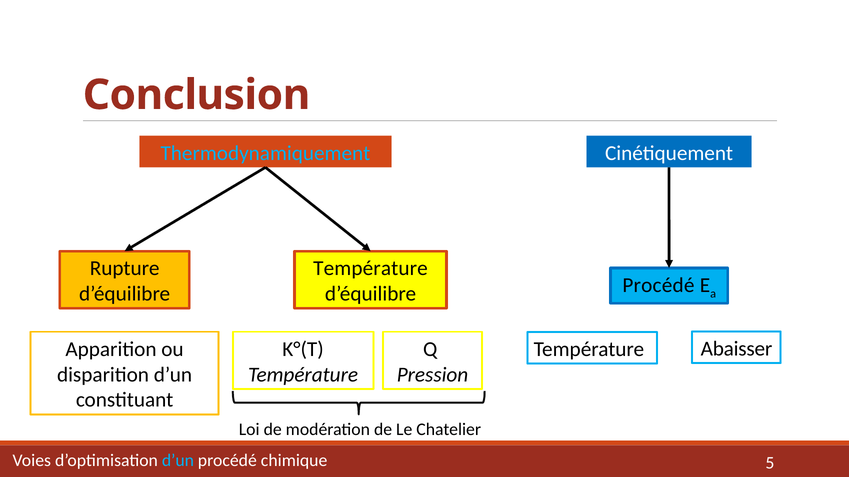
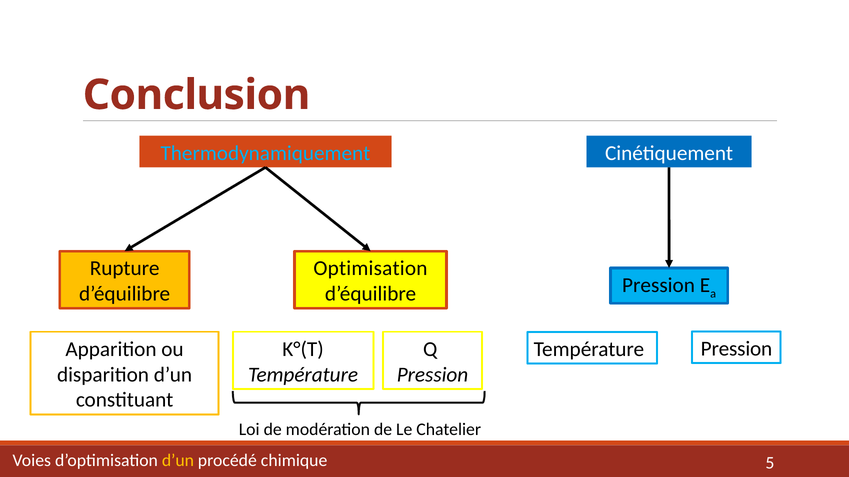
Température at (370, 269): Température -> Optimisation
Procédé at (658, 286): Procédé -> Pression
Abaisser at (737, 349): Abaisser -> Pression
d’un at (178, 461) colour: light blue -> yellow
